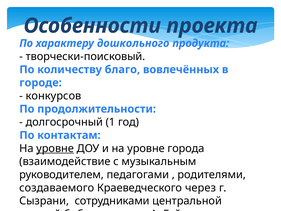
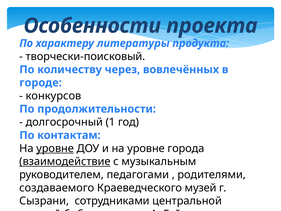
дошкольного: дошкольного -> литературы
благо: благо -> через
взаимодействие underline: none -> present
через: через -> музей
